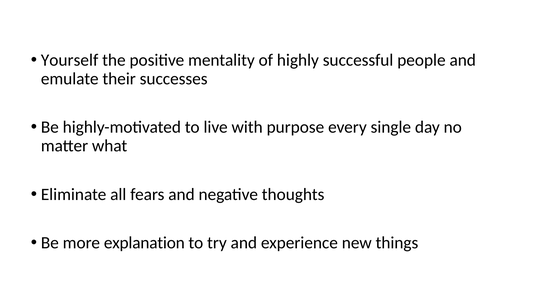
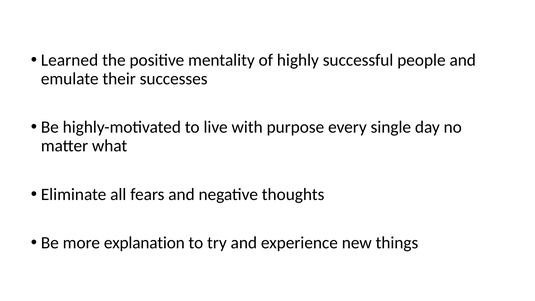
Yourself: Yourself -> Learned
